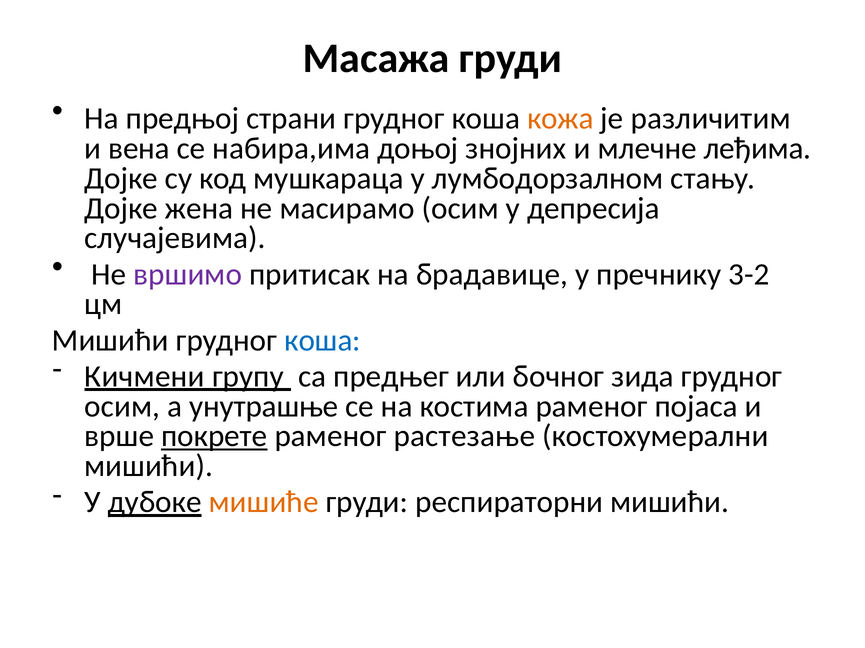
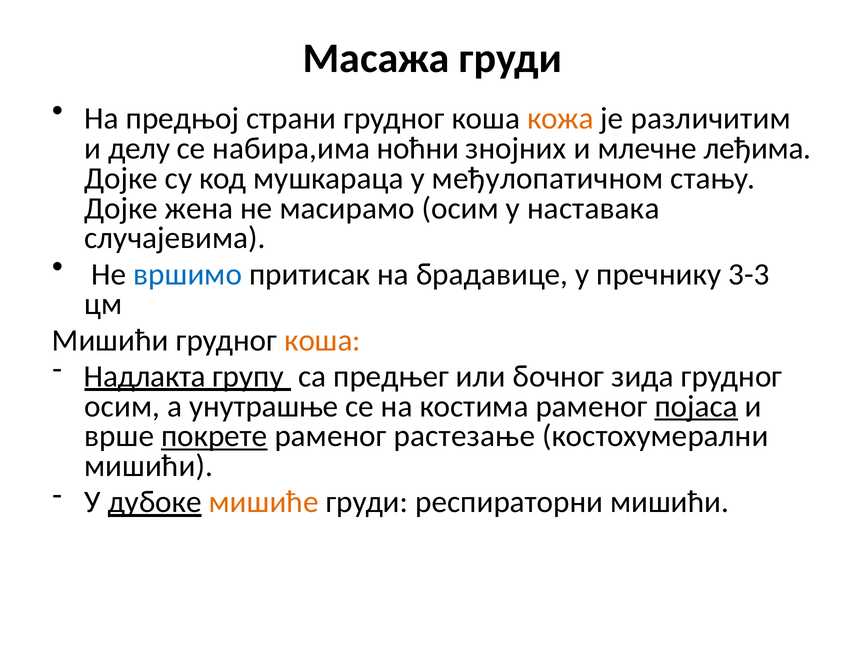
вена: вена -> делу
доњој: доњој -> ноћни
лумбодорзалном: лумбодорзалном -> међулопатичном
депресија: депресија -> наставака
вршимо colour: purple -> blue
3-2: 3-2 -> 3-3
коша at (322, 341) colour: blue -> orange
Кичмени: Кичмени -> Надлакта
појаса underline: none -> present
